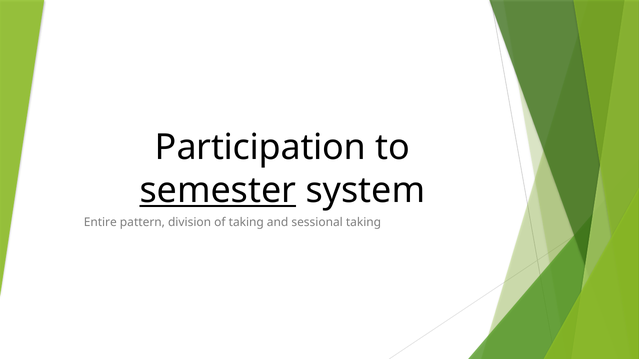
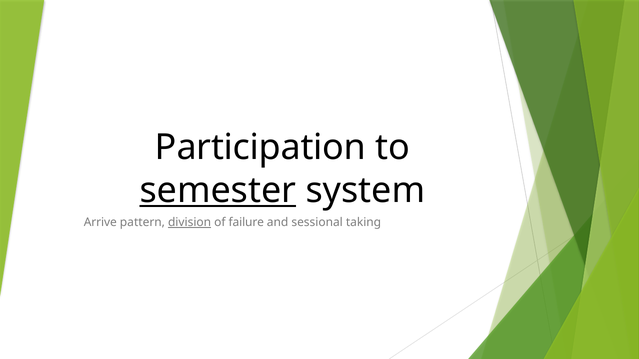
Entire: Entire -> Arrive
division underline: none -> present
of taking: taking -> failure
